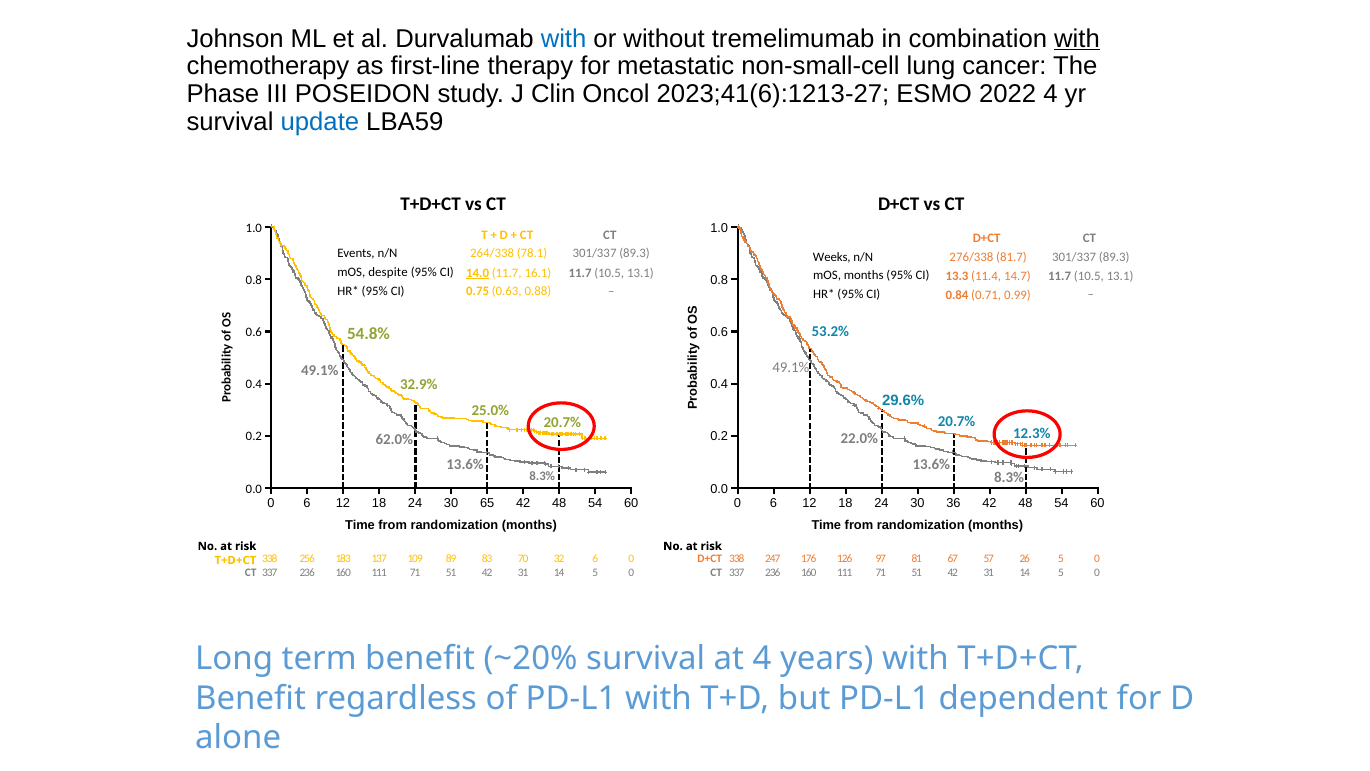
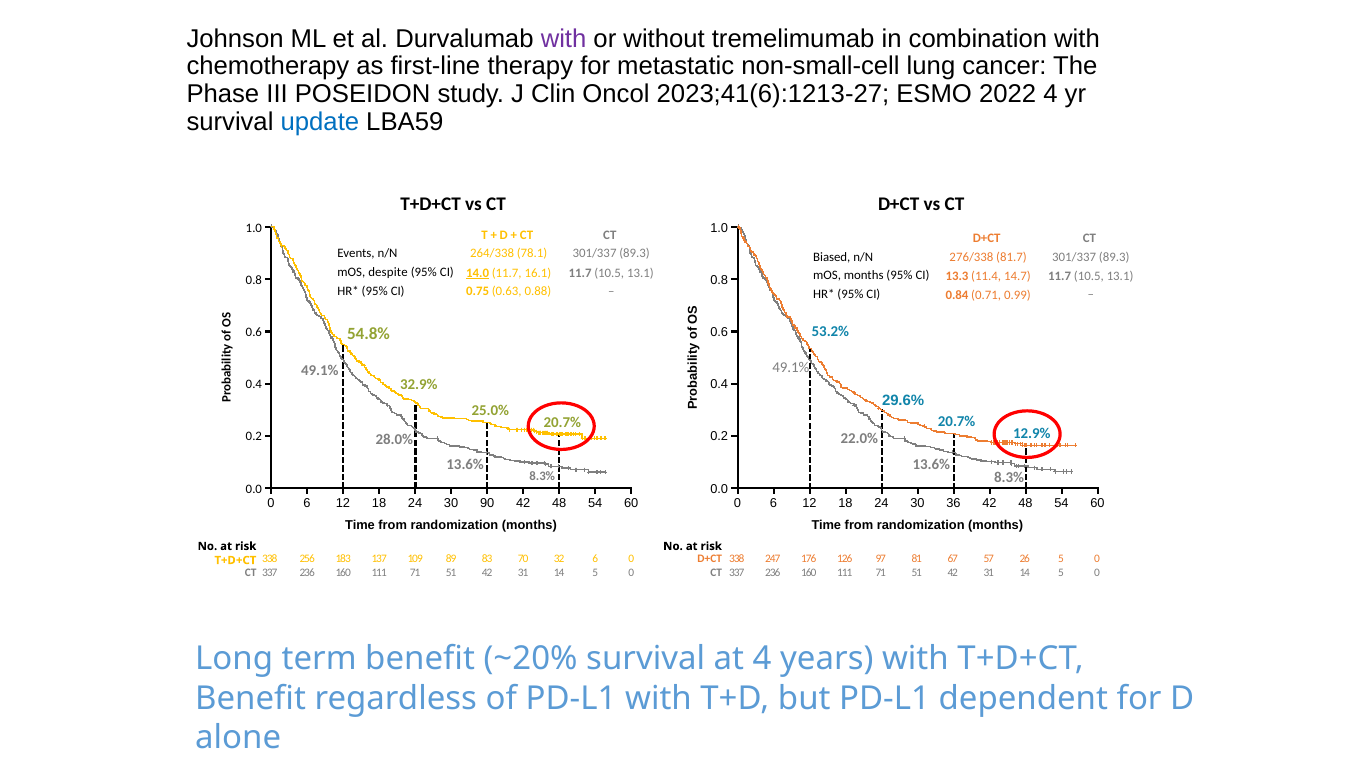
with at (564, 39) colour: blue -> purple
with at (1077, 39) underline: present -> none
Weeks: Weeks -> Biased
12.3%: 12.3% -> 12.9%
62.0%: 62.0% -> 28.0%
65: 65 -> 90
